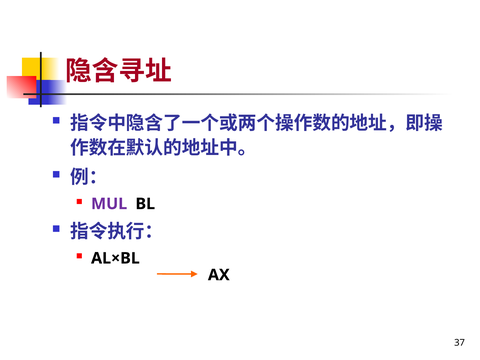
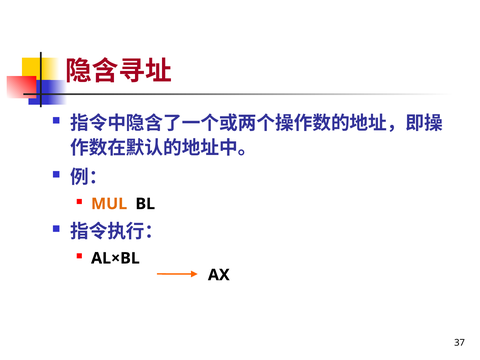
MUL colour: purple -> orange
